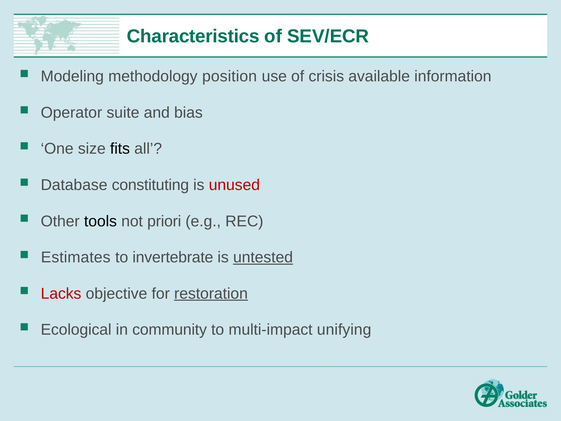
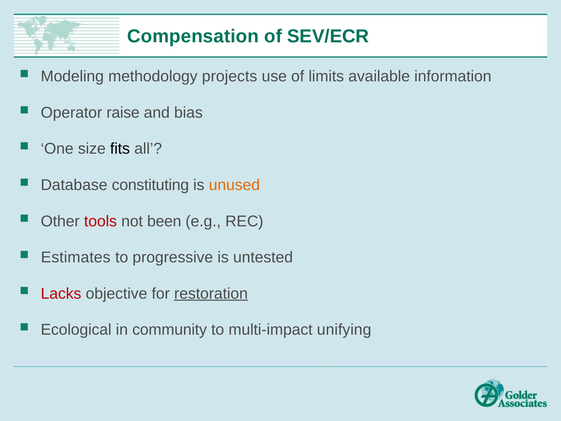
Characteristics: Characteristics -> Compensation
position: position -> projects
crisis: crisis -> limits
suite: suite -> raise
unused colour: red -> orange
tools colour: black -> red
priori: priori -> been
invertebrate: invertebrate -> progressive
untested underline: present -> none
